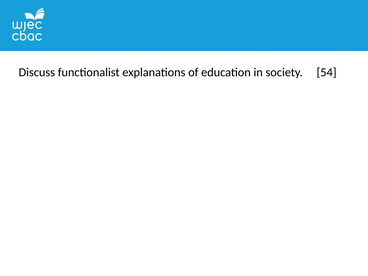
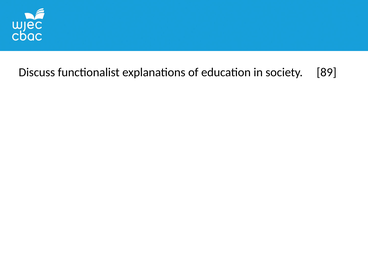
54: 54 -> 89
